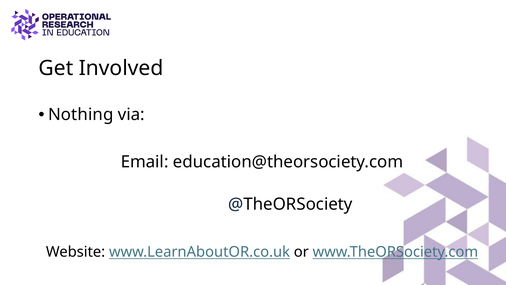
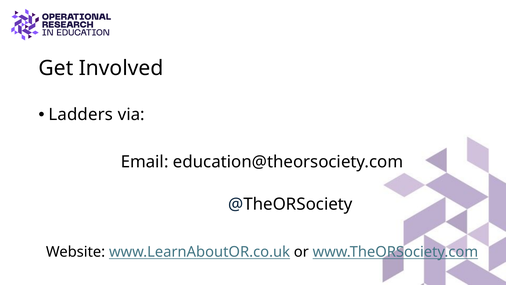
Nothing: Nothing -> Ladders
